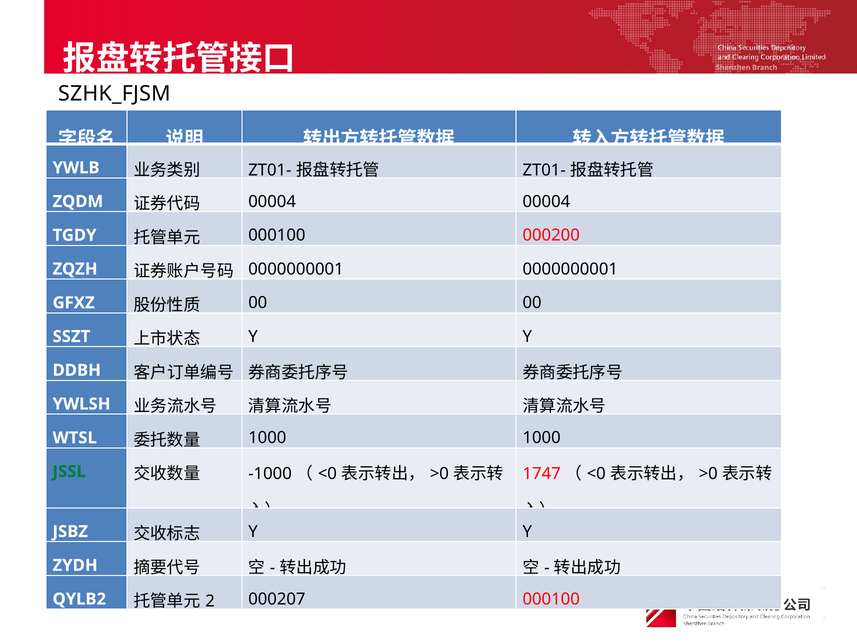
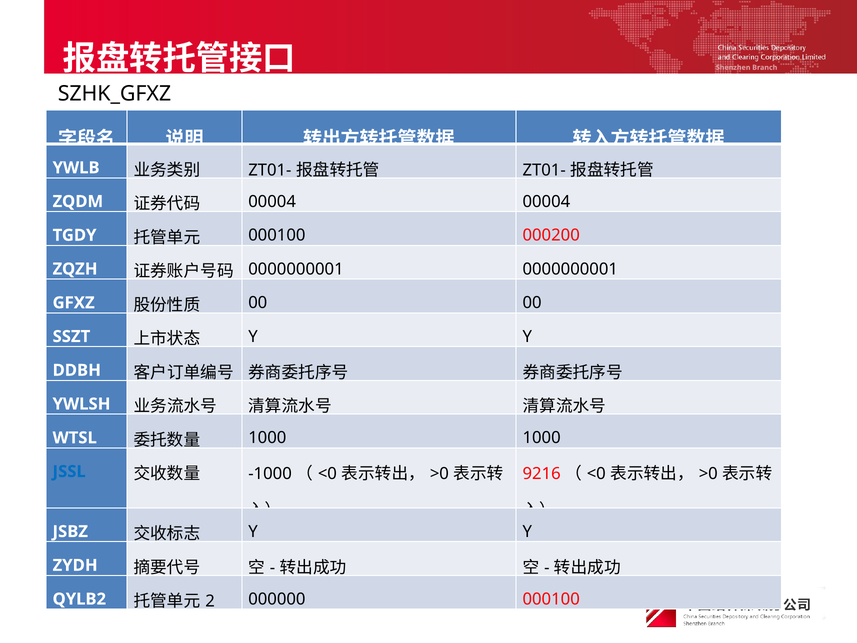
SZHK_FJSM: SZHK_FJSM -> SZHK_GFXZ
JSSL colour: green -> blue
1747: 1747 -> 9216
000207: 000207 -> 000000
